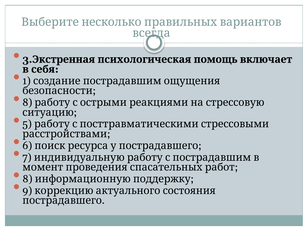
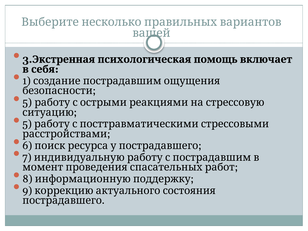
всегда: всегда -> вашей
8 at (27, 103): 8 -> 5
